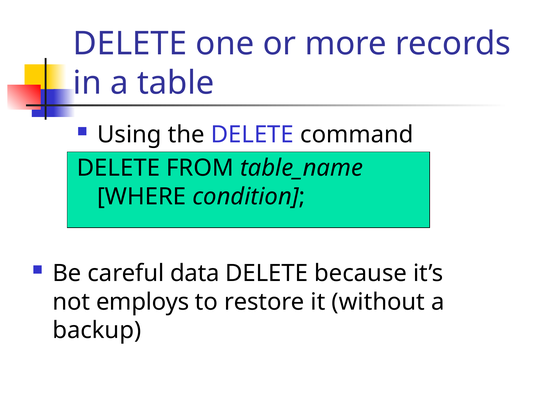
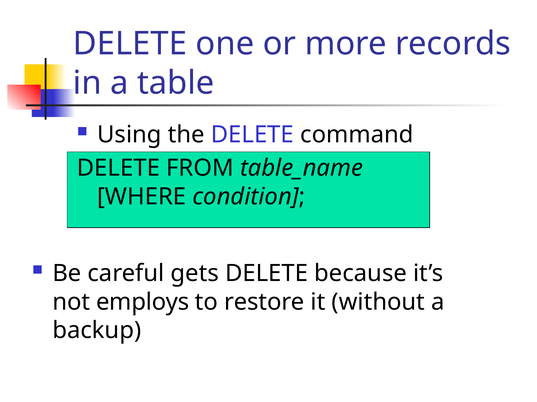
data: data -> gets
